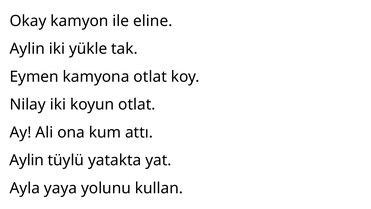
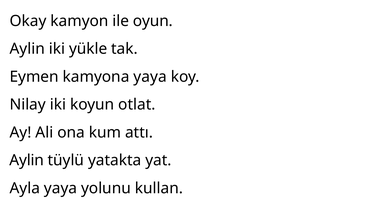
eline: eline -> oyun
kamyona otlat: otlat -> yaya
